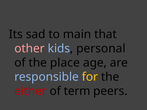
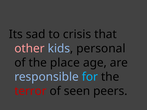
main: main -> crisis
for colour: yellow -> light blue
either: either -> terror
term: term -> seen
